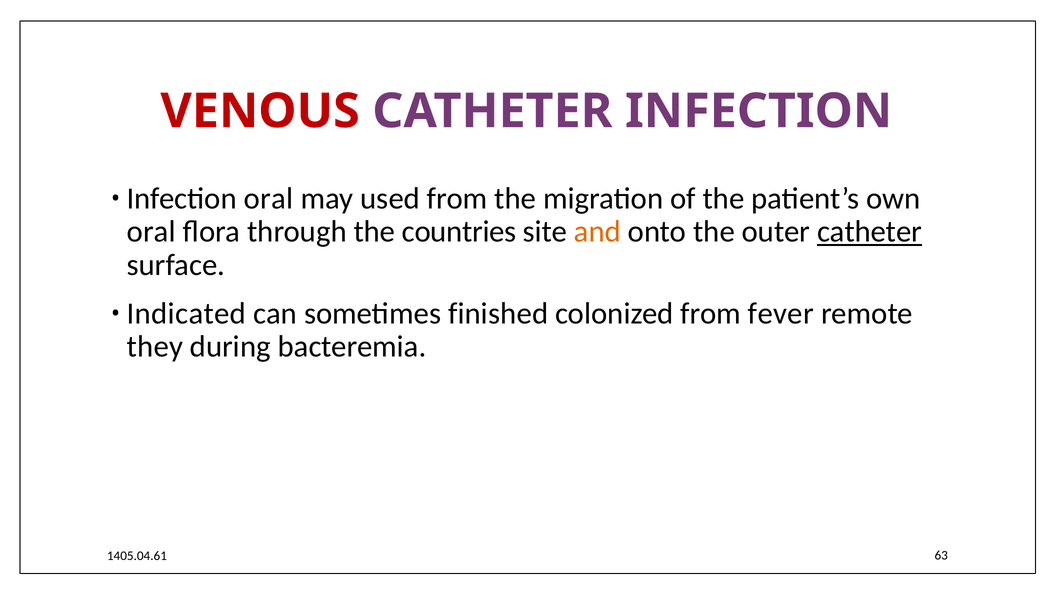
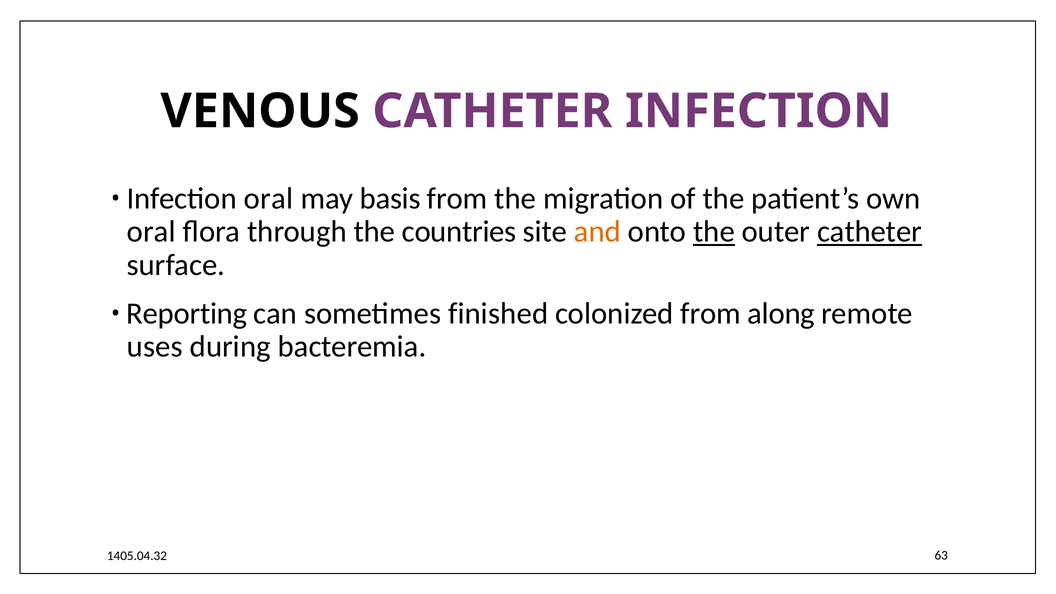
VENOUS colour: red -> black
used: used -> basis
the at (714, 232) underline: none -> present
Indicated: Indicated -> Reporting
fever: fever -> along
they: they -> uses
1405.04.61: 1405.04.61 -> 1405.04.32
